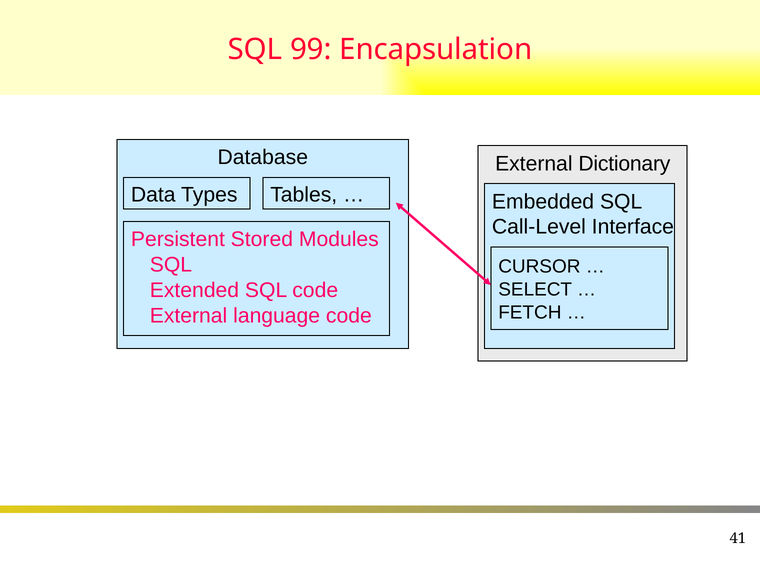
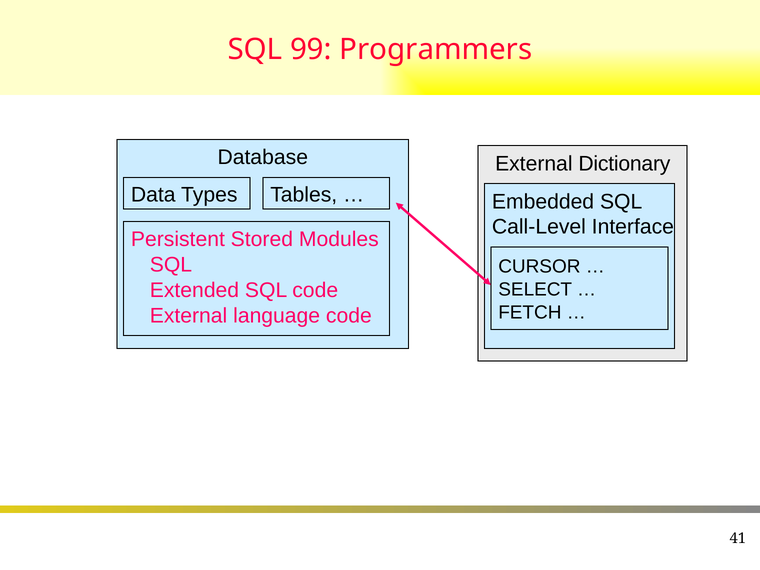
Encapsulation: Encapsulation -> Programmers
